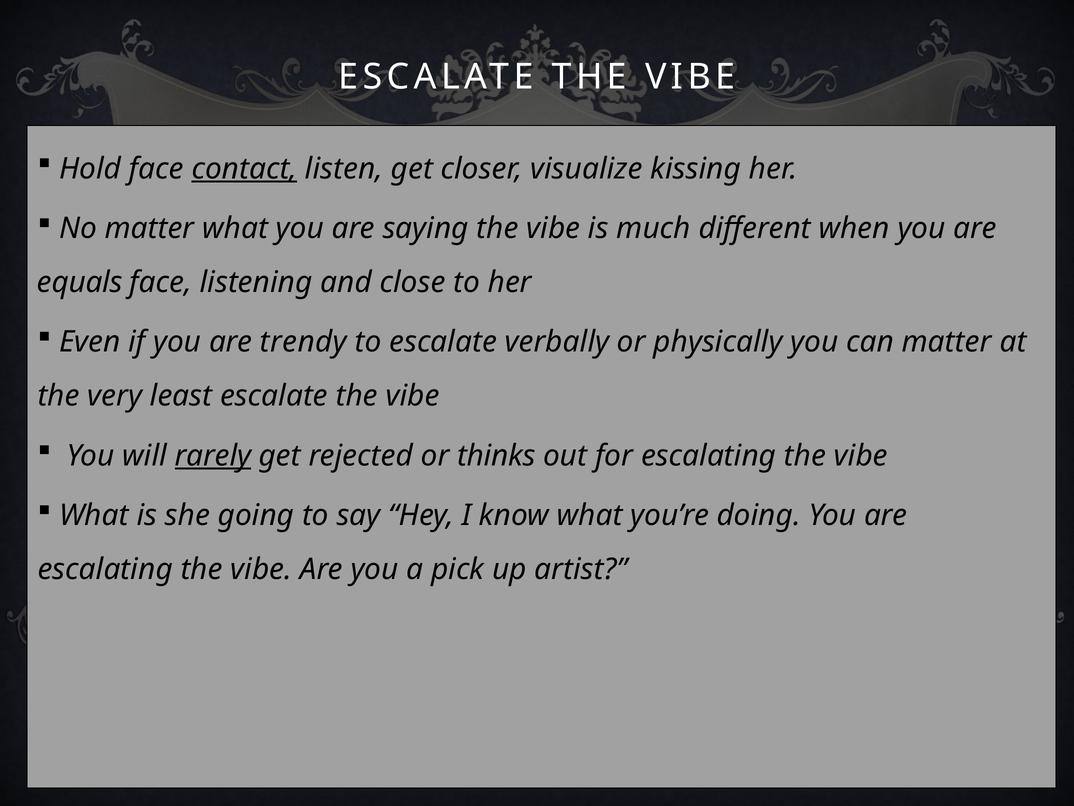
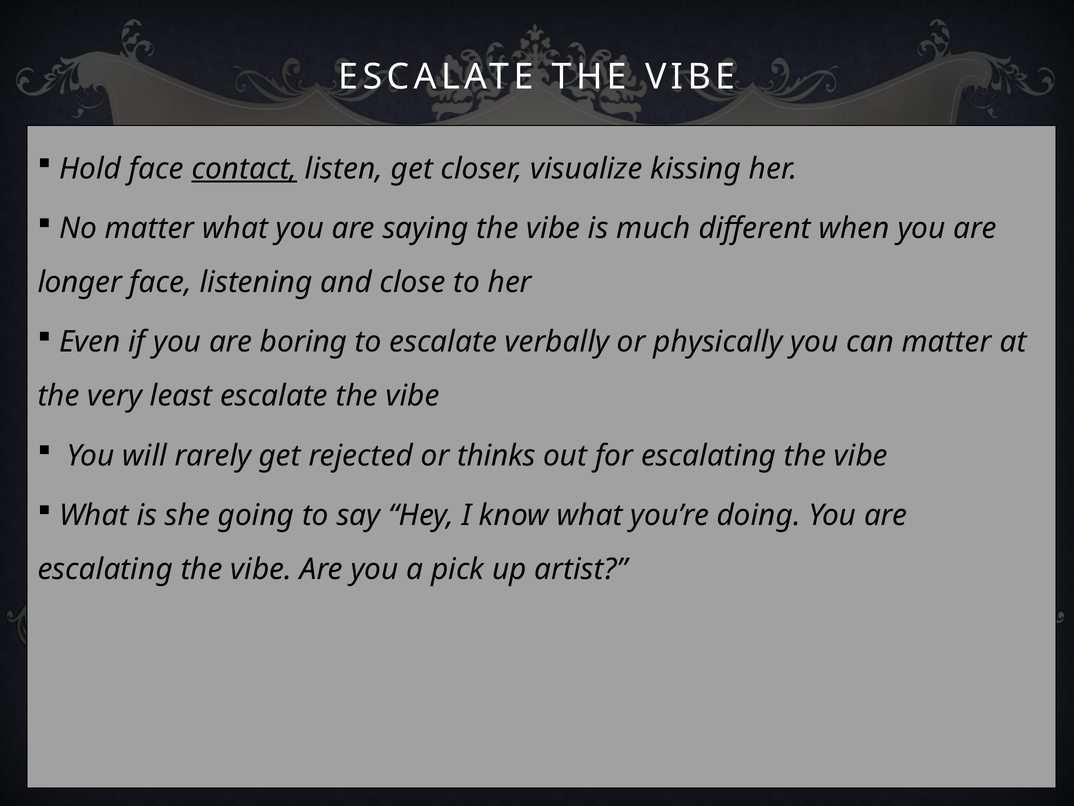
equals: equals -> longer
trendy: trendy -> boring
rarely underline: present -> none
